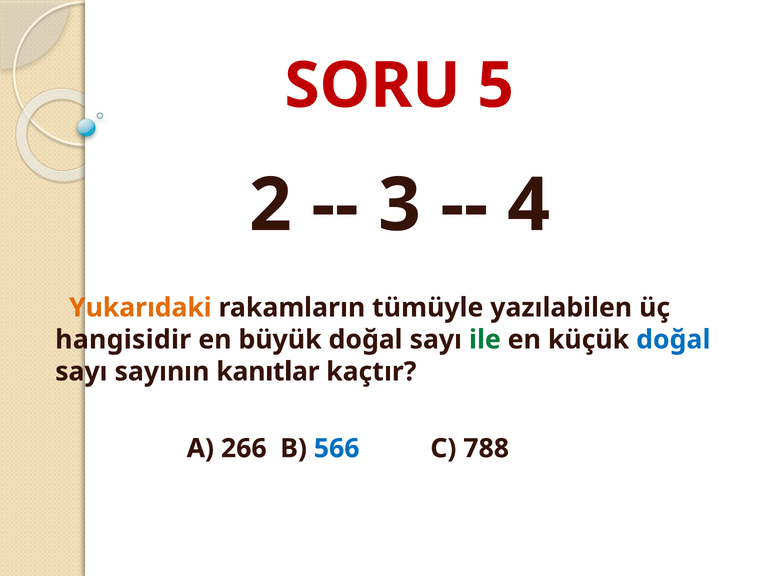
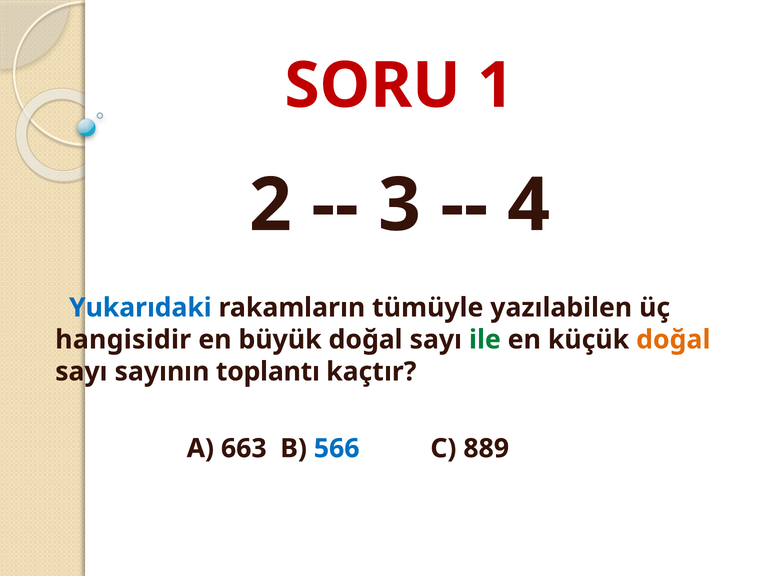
5: 5 -> 1
Yukarıdaki colour: orange -> blue
doğal at (673, 340) colour: blue -> orange
kanıtlar: kanıtlar -> toplantı
266: 266 -> 663
788: 788 -> 889
